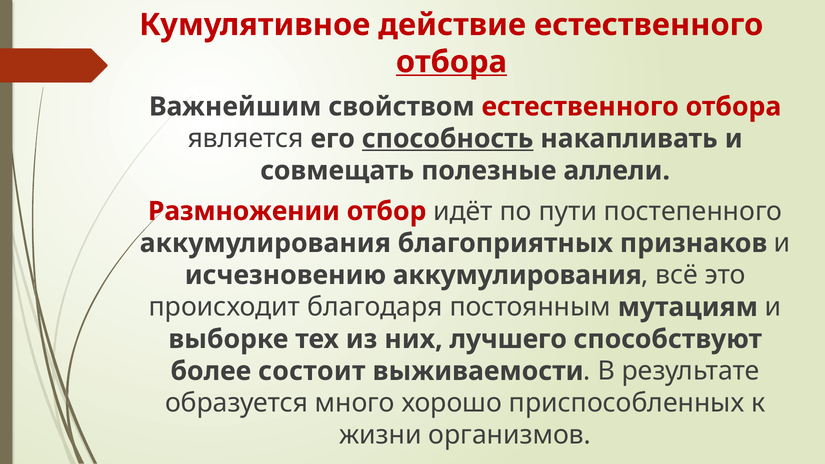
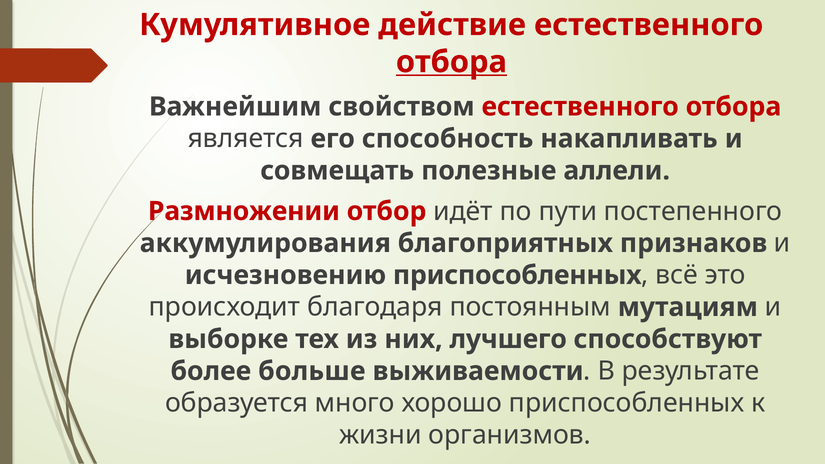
способность underline: present -> none
исчезновению аккумулирования: аккумулирования -> приспособленных
состоит: состоит -> больше
